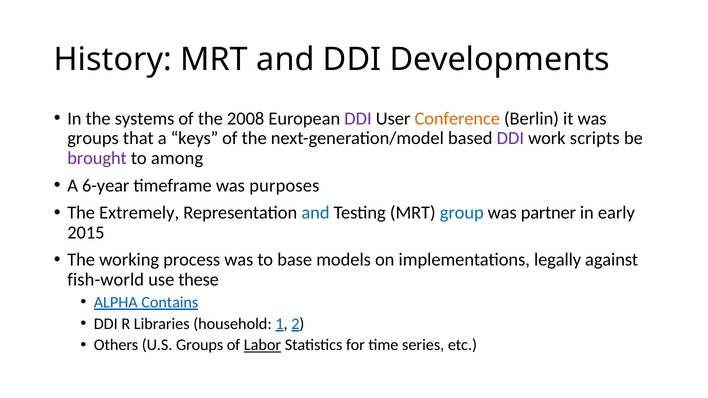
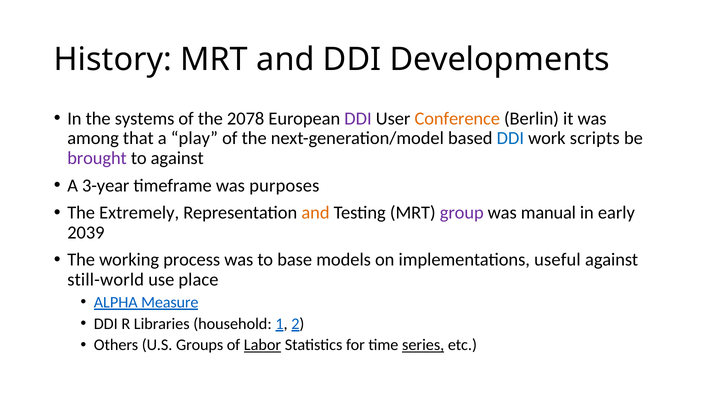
2008: 2008 -> 2078
groups at (93, 138): groups -> among
keys: keys -> play
DDI at (510, 138) colour: purple -> blue
to among: among -> against
6-year: 6-year -> 3-year
and at (315, 213) colour: blue -> orange
group colour: blue -> purple
partner: partner -> manual
2015: 2015 -> 2039
legally: legally -> useful
fish-world: fish-world -> still-world
these: these -> place
Contains: Contains -> Measure
series underline: none -> present
